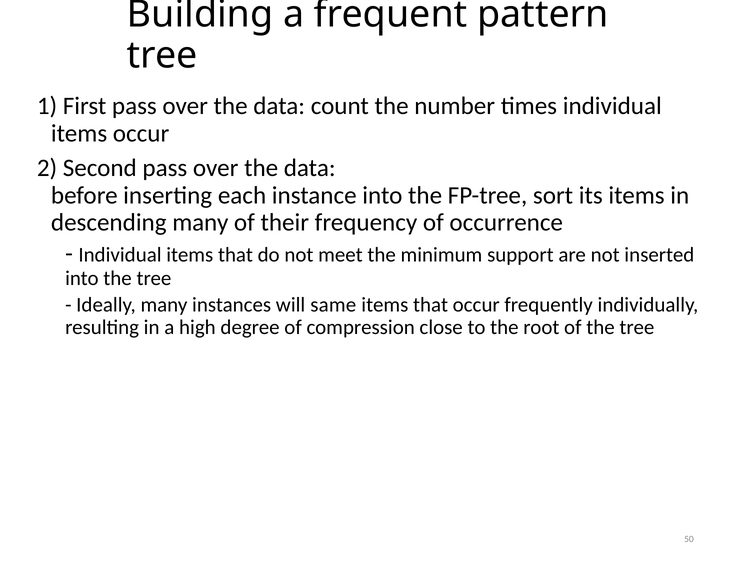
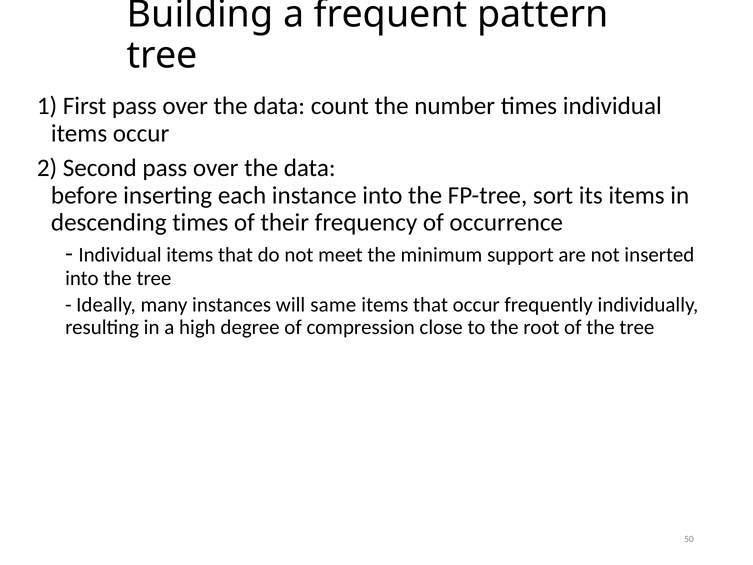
descending many: many -> times
